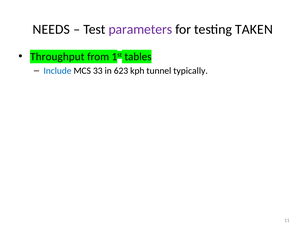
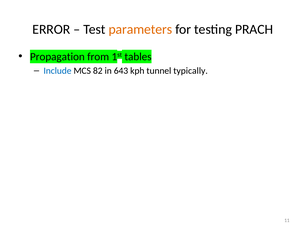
NEEDS: NEEDS -> ERROR
parameters colour: purple -> orange
TAKEN: TAKEN -> PRACH
Throughput: Throughput -> Propagation
33: 33 -> 82
623: 623 -> 643
